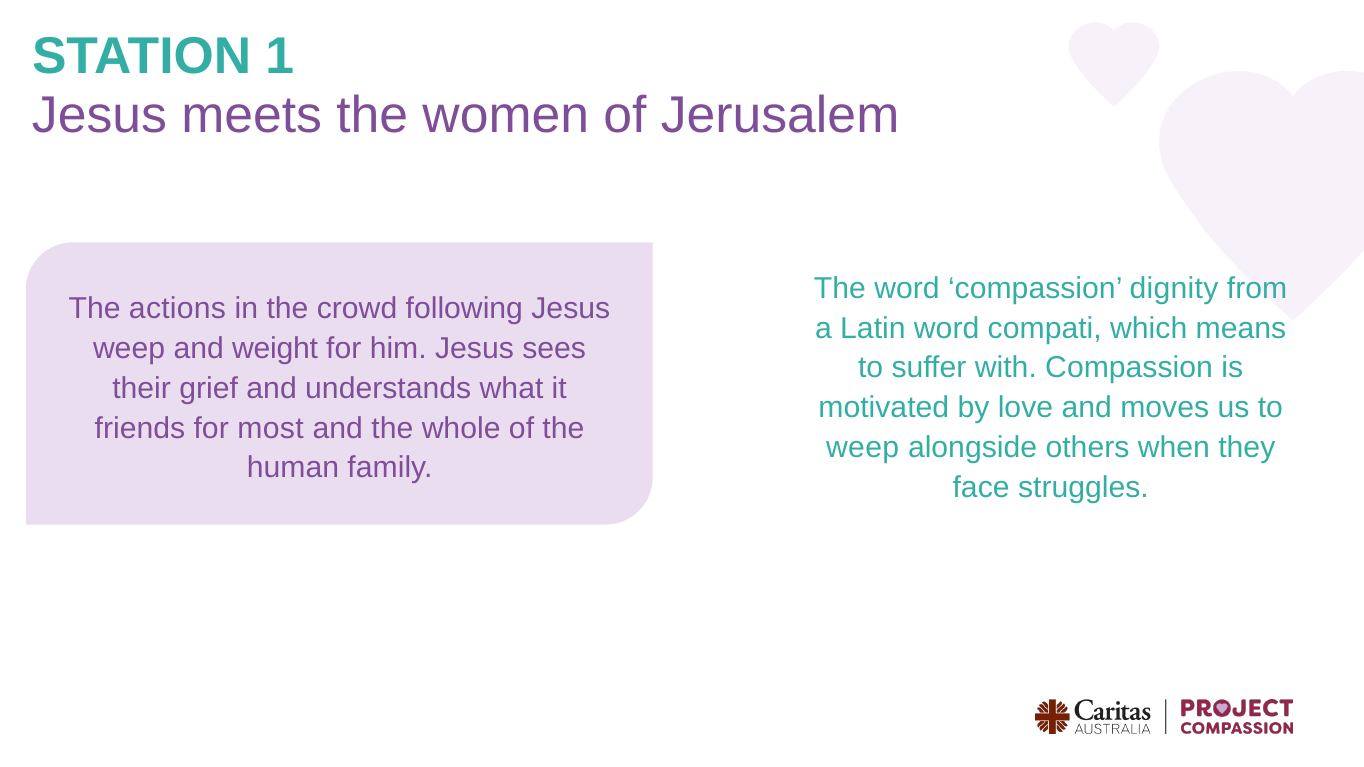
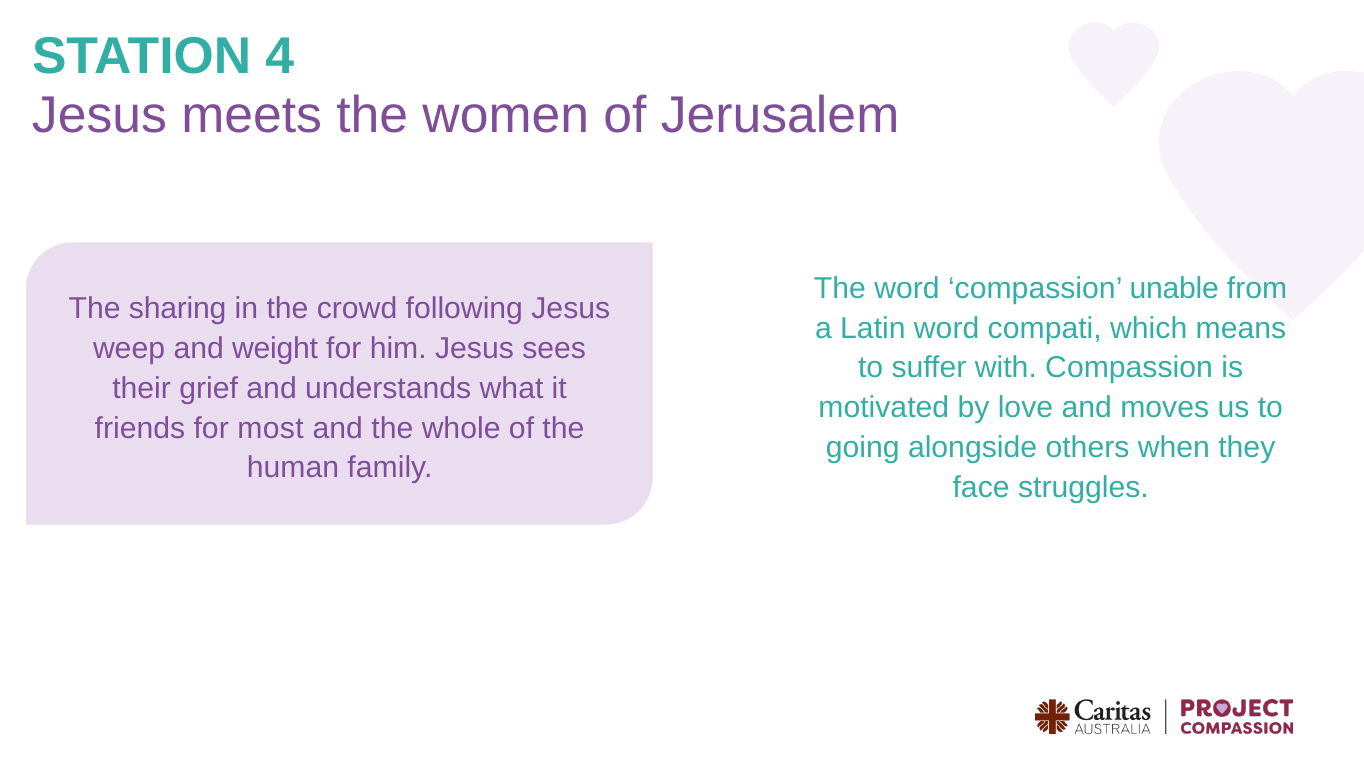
1: 1 -> 4
dignity: dignity -> unable
actions: actions -> sharing
weep at (863, 448): weep -> going
